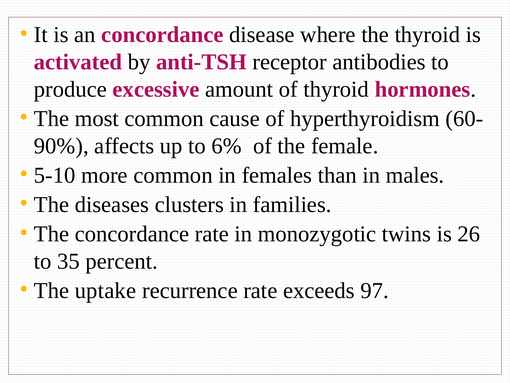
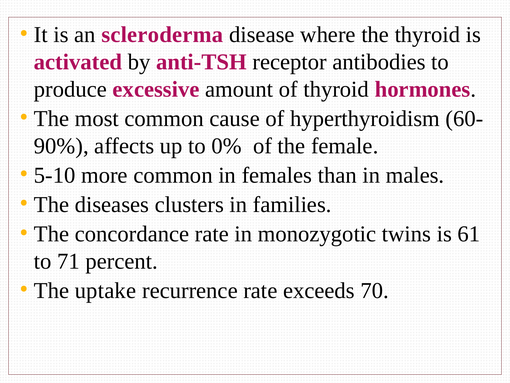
an concordance: concordance -> scleroderma
6%: 6% -> 0%
26: 26 -> 61
35: 35 -> 71
97: 97 -> 70
